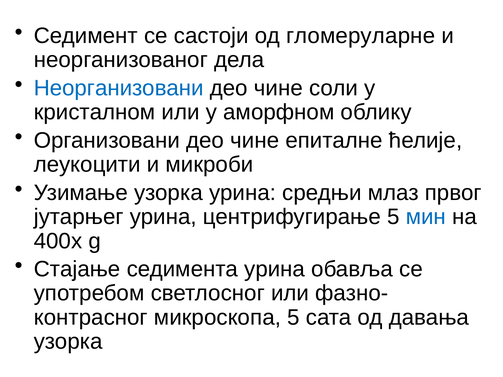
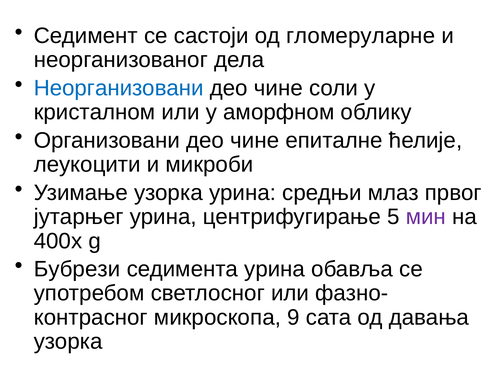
мин colour: blue -> purple
Стајање: Стајање -> Бубрези
микроскопа 5: 5 -> 9
